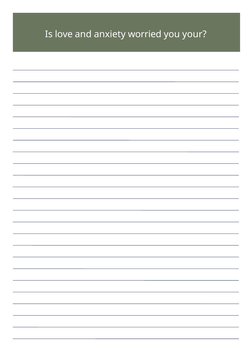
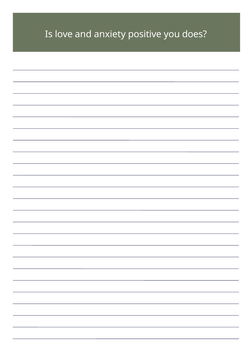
worried: worried -> positive
your: your -> does
